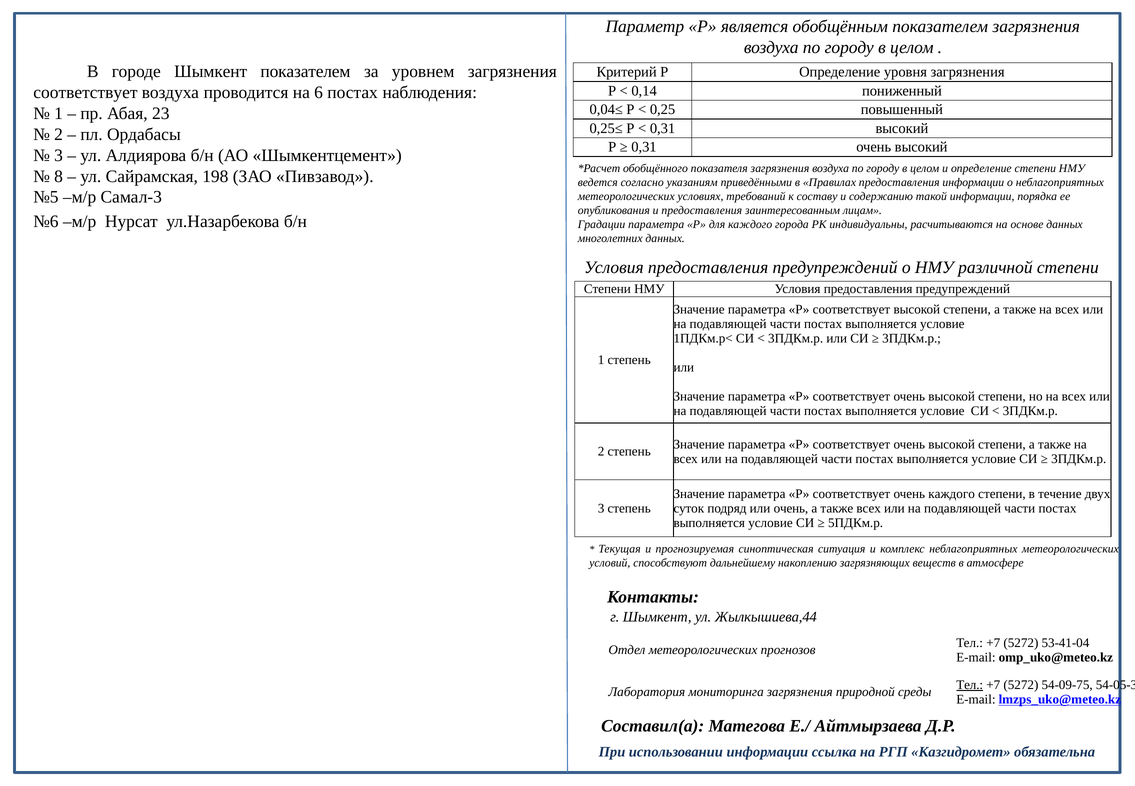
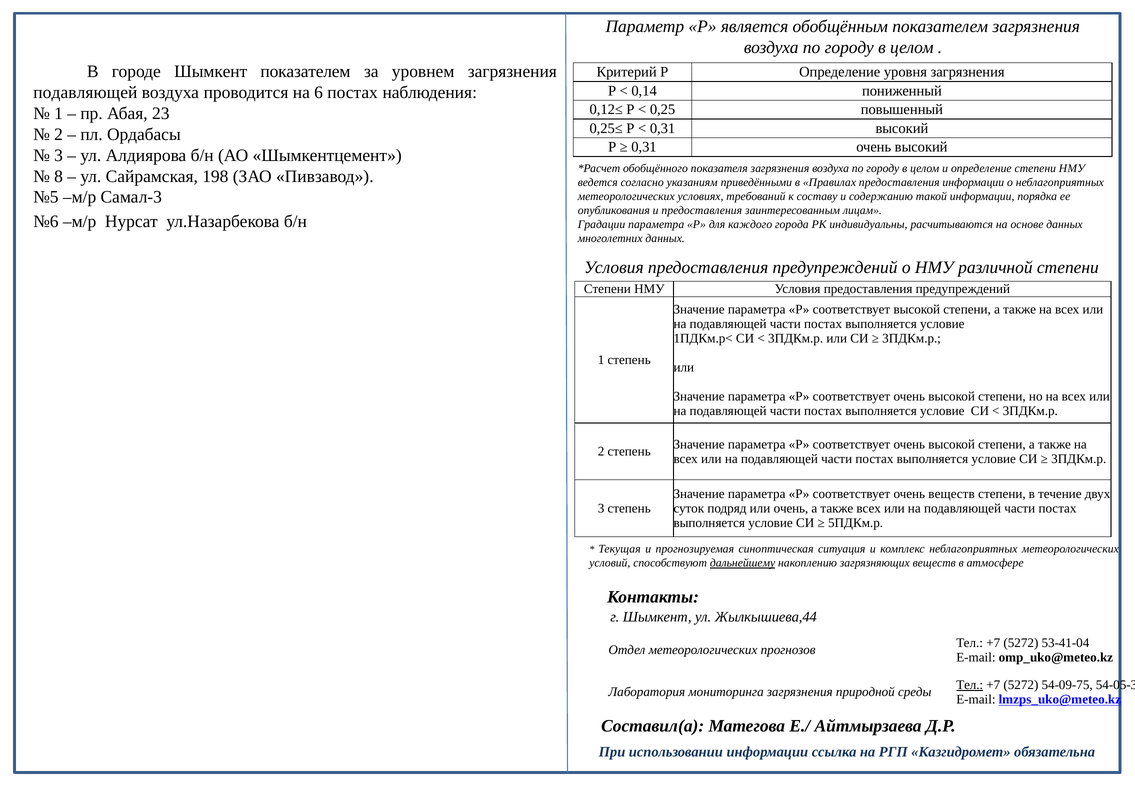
соответствует at (85, 92): соответствует -> подавляющей
0,04≤: 0,04≤ -> 0,12≤
очень каждого: каждого -> веществ
дальнейшему underline: none -> present
